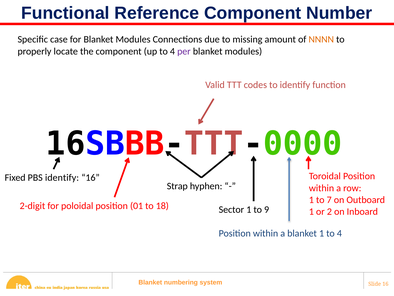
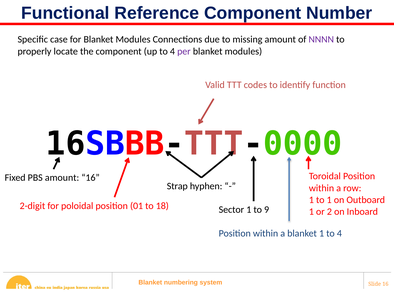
NNNN colour: orange -> purple
PBS identify: identify -> amount
to 7: 7 -> 1
